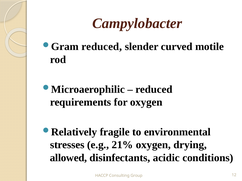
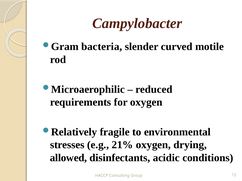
reduced at (102, 47): reduced -> bacteria
